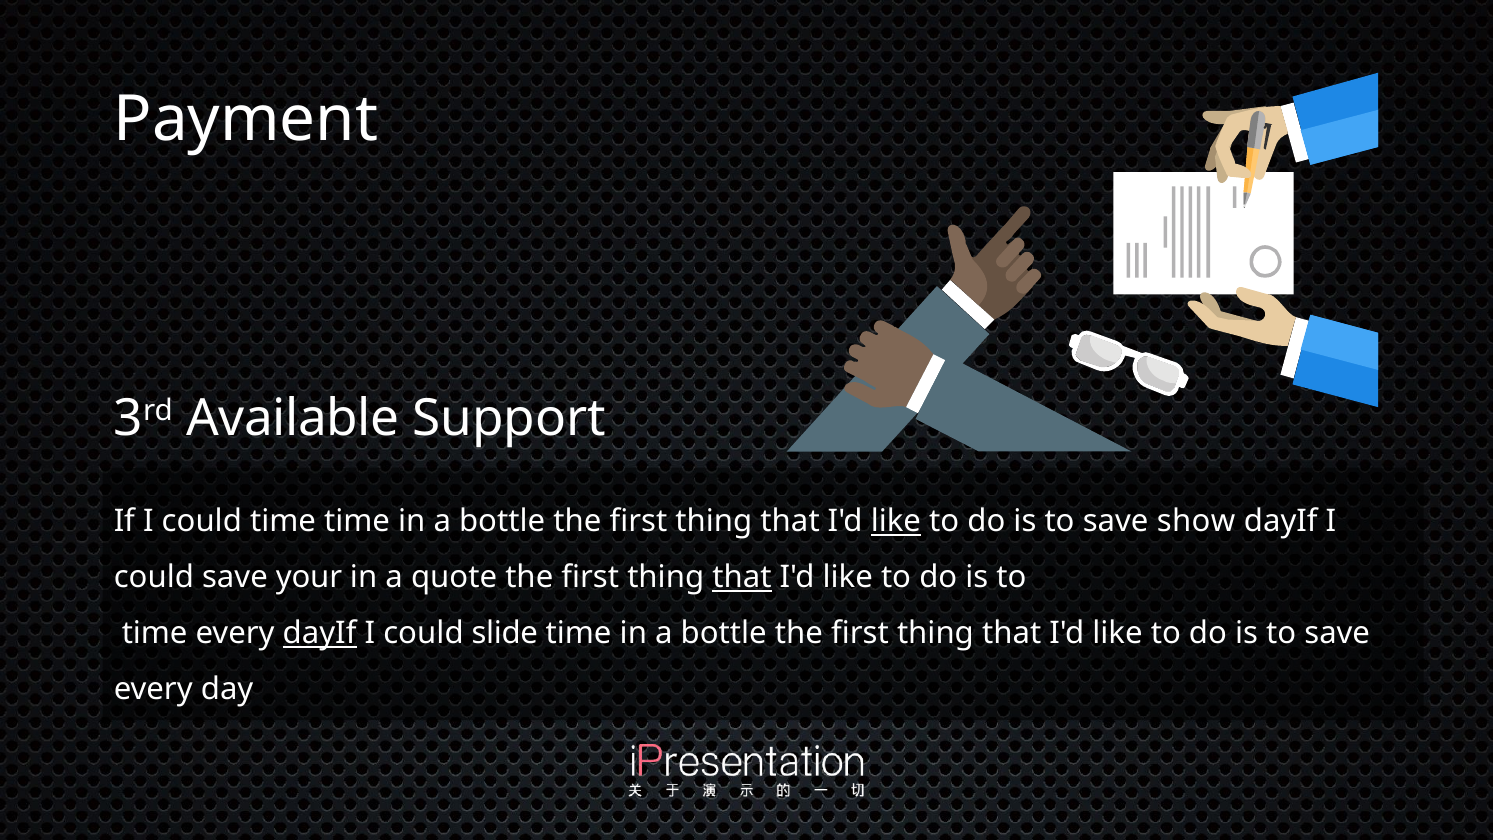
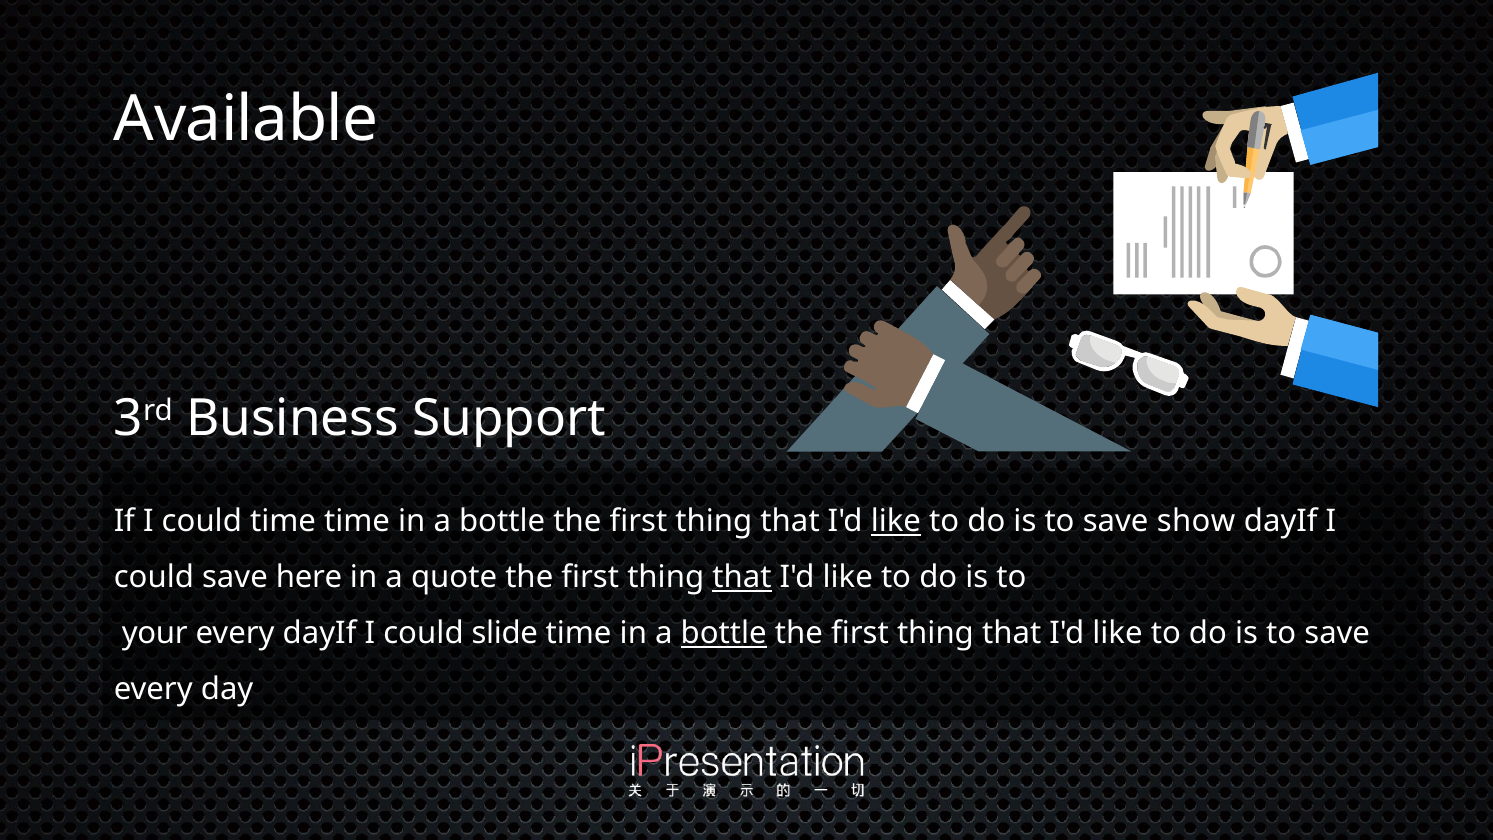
Payment: Payment -> Available
Available: Available -> Business
your: your -> here
time at (155, 633): time -> your
dayIf at (320, 633) underline: present -> none
bottle at (724, 633) underline: none -> present
